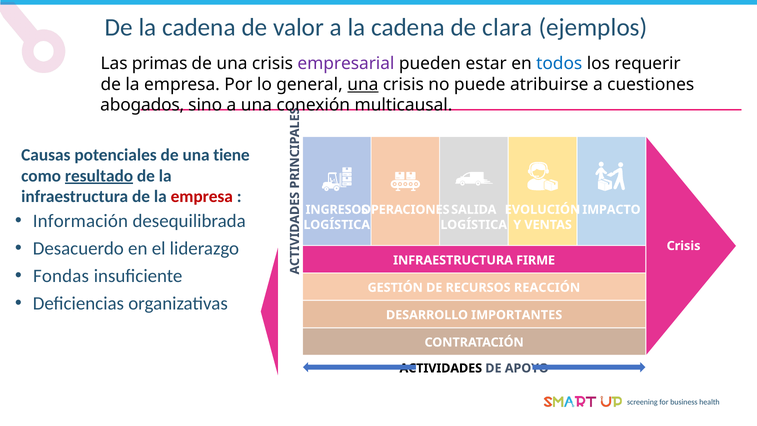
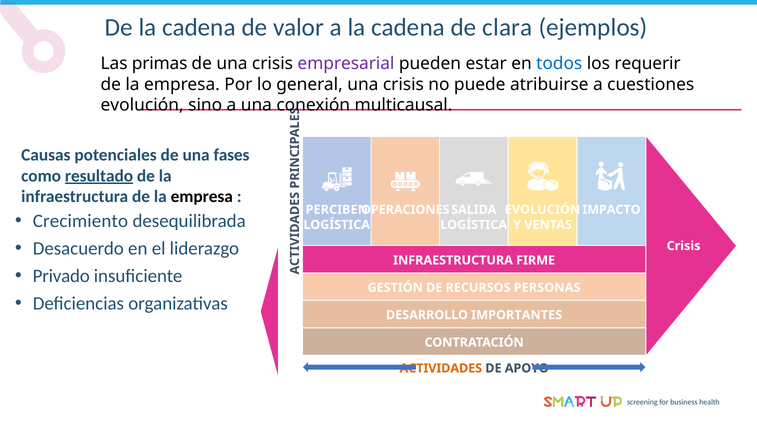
una at (363, 84) underline: present -> none
abogados at (142, 105): abogados -> evolución
tiene: tiene -> fases
empresa at (202, 197) colour: red -> black
INGRESOS: INGRESOS -> PERCIBEN
Información: Información -> Crecimiento
Fondas: Fondas -> Privado
REACCIÓN: REACCIÓN -> PERSONAS
ACTIVIDADES colour: black -> orange
